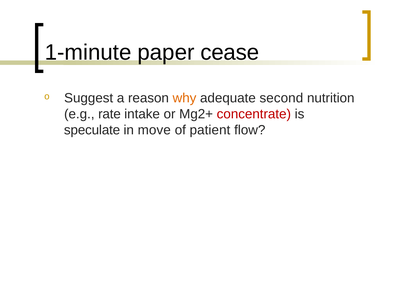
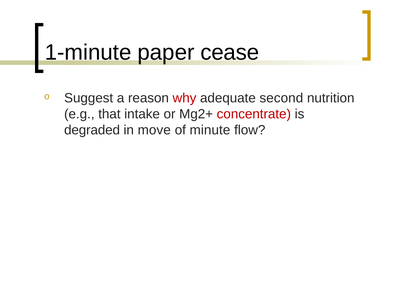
why colour: orange -> red
rate: rate -> that
speculate: speculate -> degraded
patient: patient -> minute
